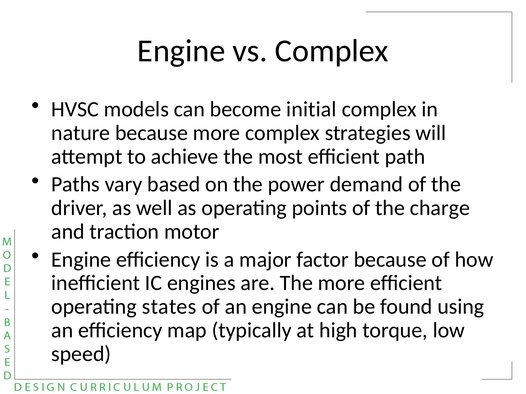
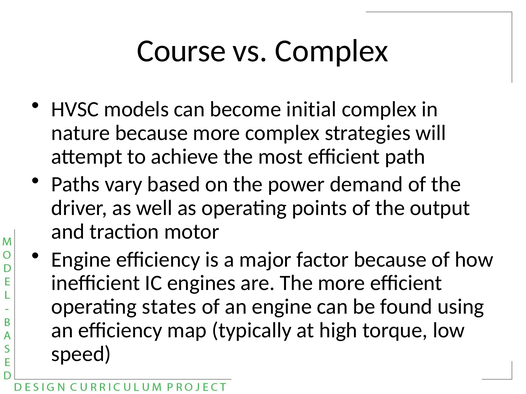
Engine at (181, 51): Engine -> Course
charge: charge -> output
